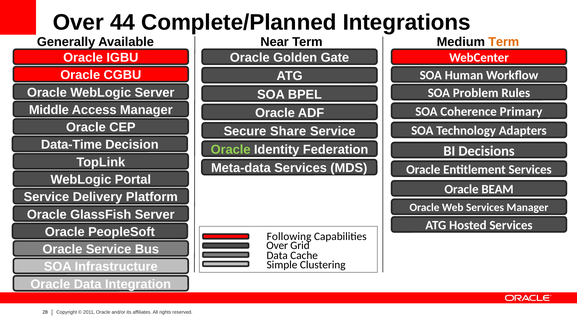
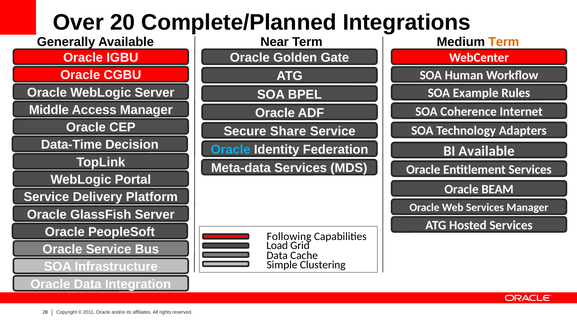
44: 44 -> 20
Problem: Problem -> Example
Primary: Primary -> Internet
Oracle at (231, 149) colour: light green -> light blue
BI Decisions: Decisions -> Available
Over at (277, 245): Over -> Load
